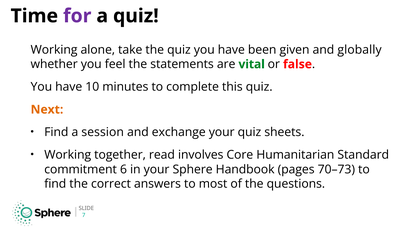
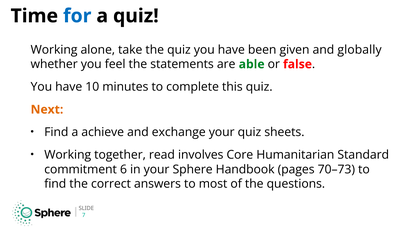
for colour: purple -> blue
vital: vital -> able
session: session -> achieve
